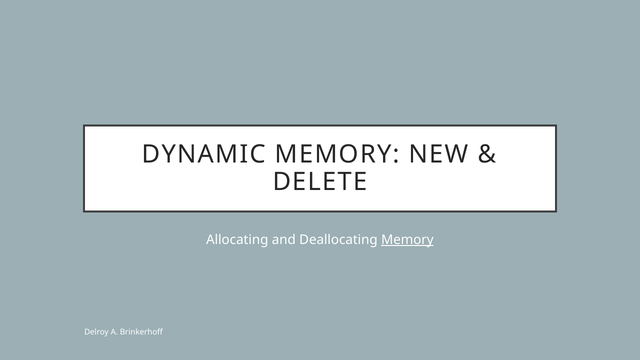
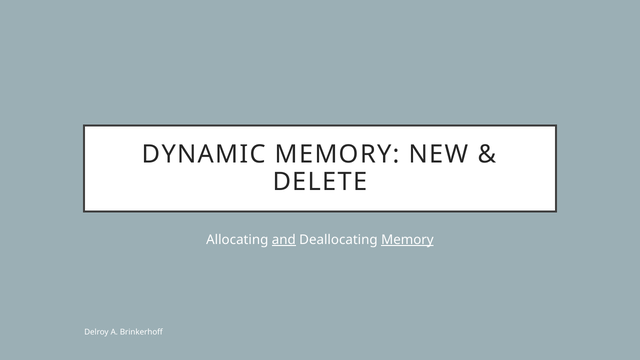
and underline: none -> present
